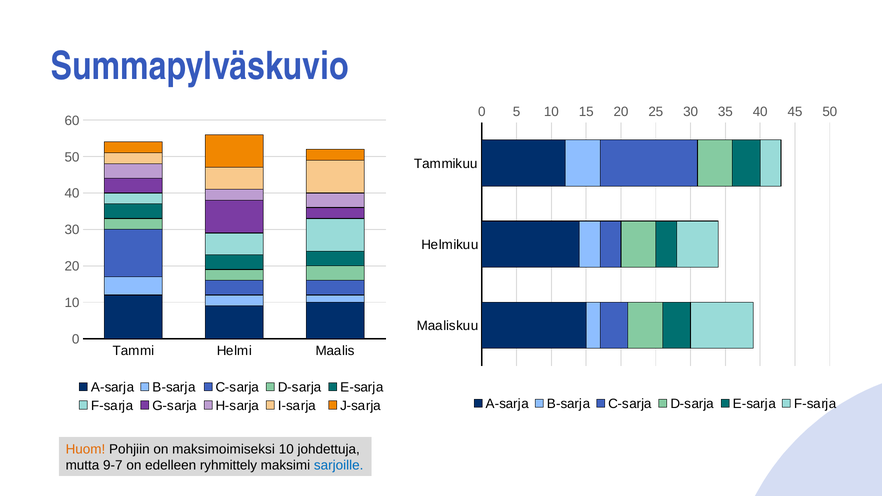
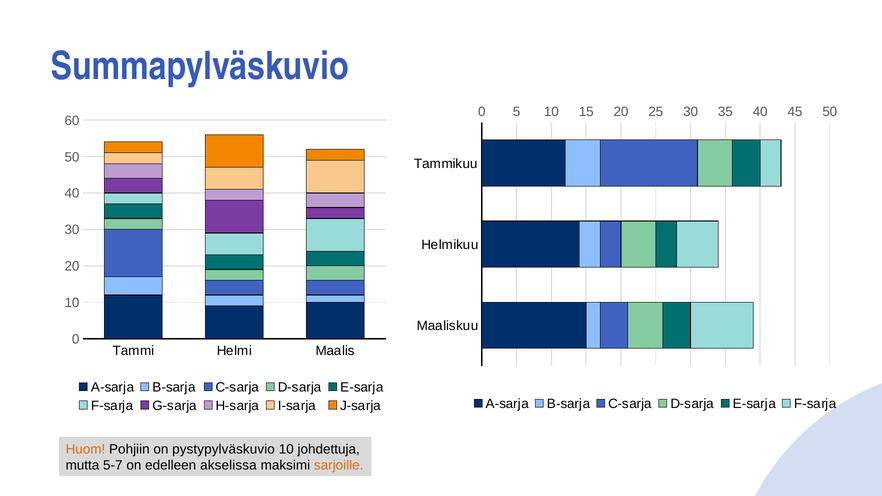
maksimoimiseksi: maksimoimiseksi -> pystypylväskuvio
9-7: 9-7 -> 5-7
ryhmittely: ryhmittely -> akselissa
sarjoille colour: blue -> orange
